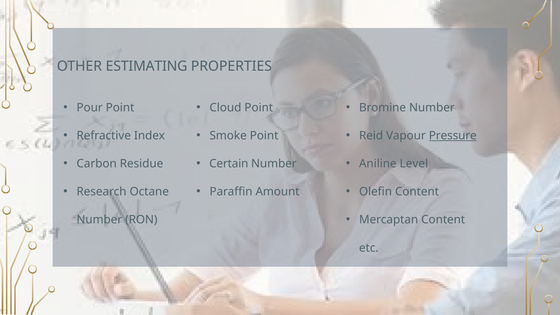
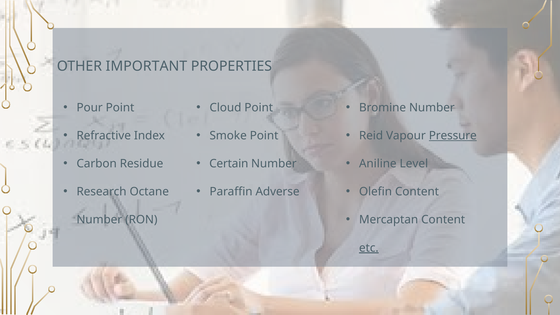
ESTIMATING: ESTIMATING -> IMPORTANT
Amount: Amount -> Adverse
etc underline: none -> present
